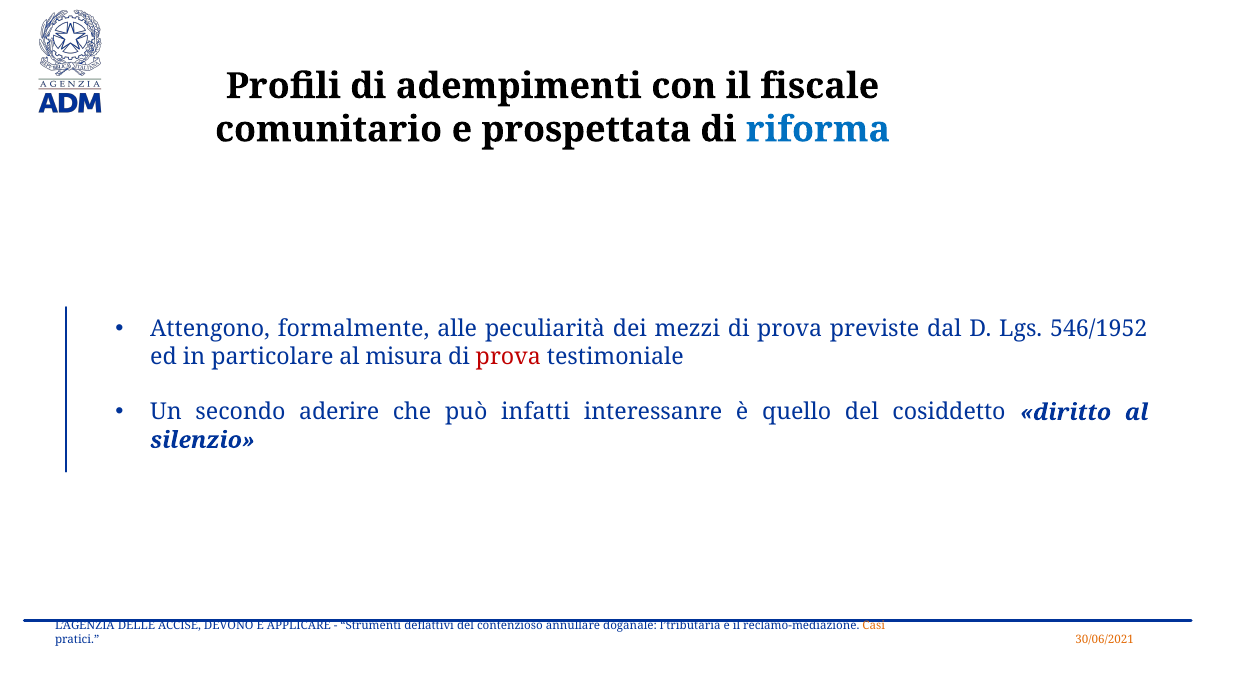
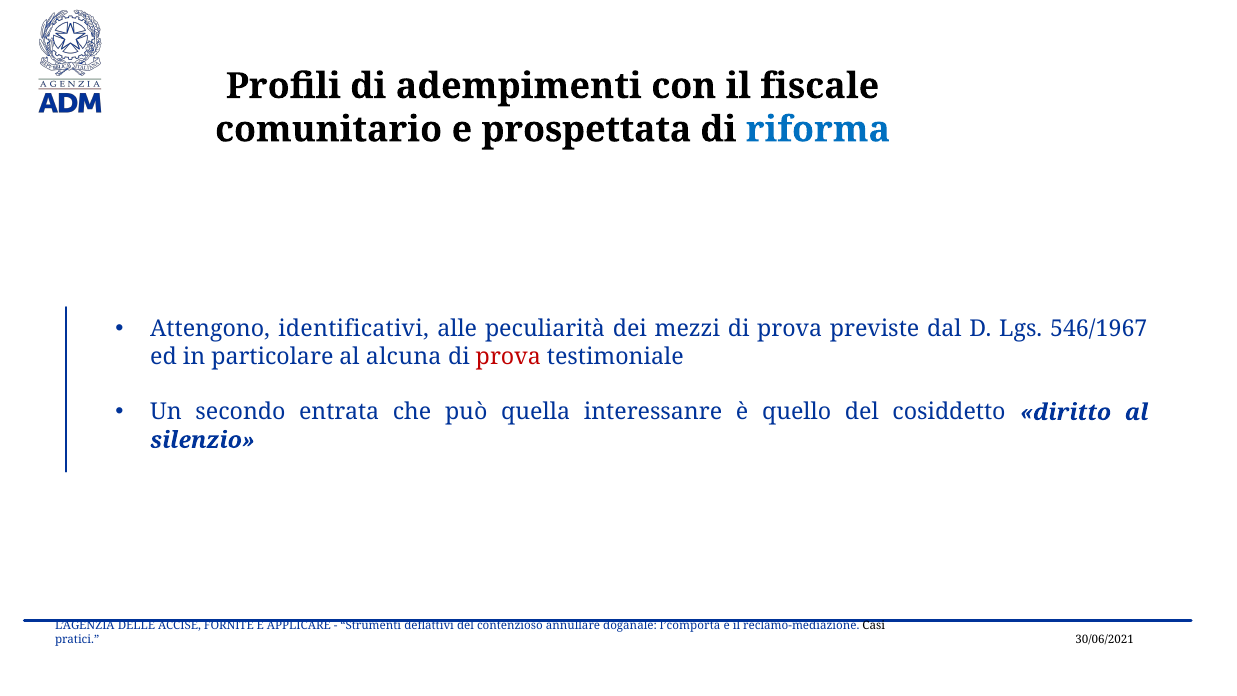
formalmente: formalmente -> identificativi
546/1952: 546/1952 -> 546/1967
misura: misura -> alcuna
aderire: aderire -> entrata
infatti: infatti -> quella
DEVONO: DEVONO -> FORNITE
l’tributaria: l’tributaria -> l’comporta
Casi colour: orange -> black
30/06/2021 colour: orange -> black
